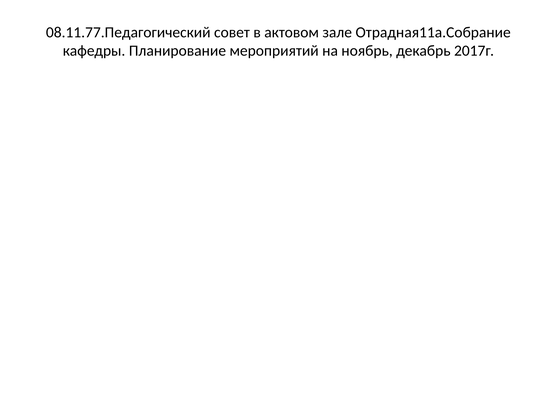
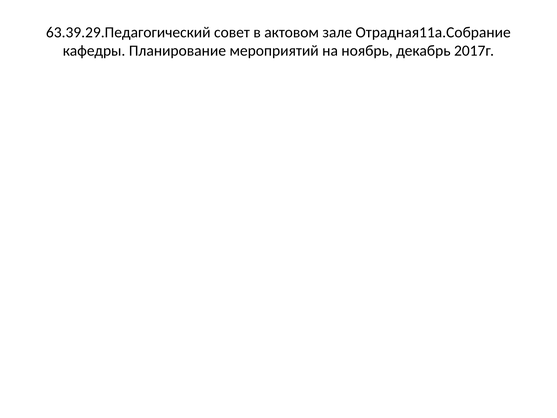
08.11.77.Педагогический: 08.11.77.Педагогический -> 63.39.29.Педагогический
